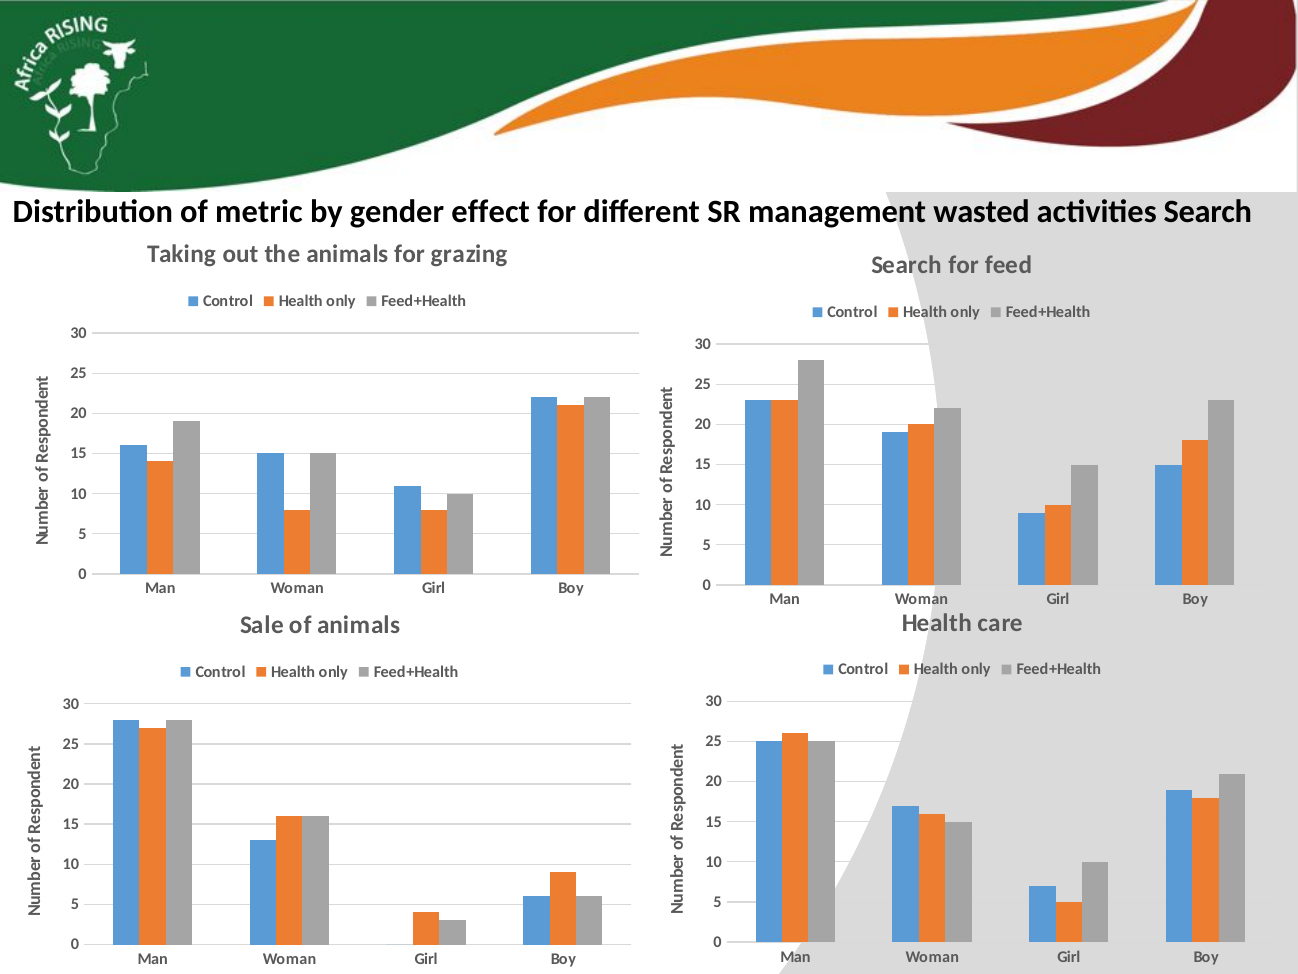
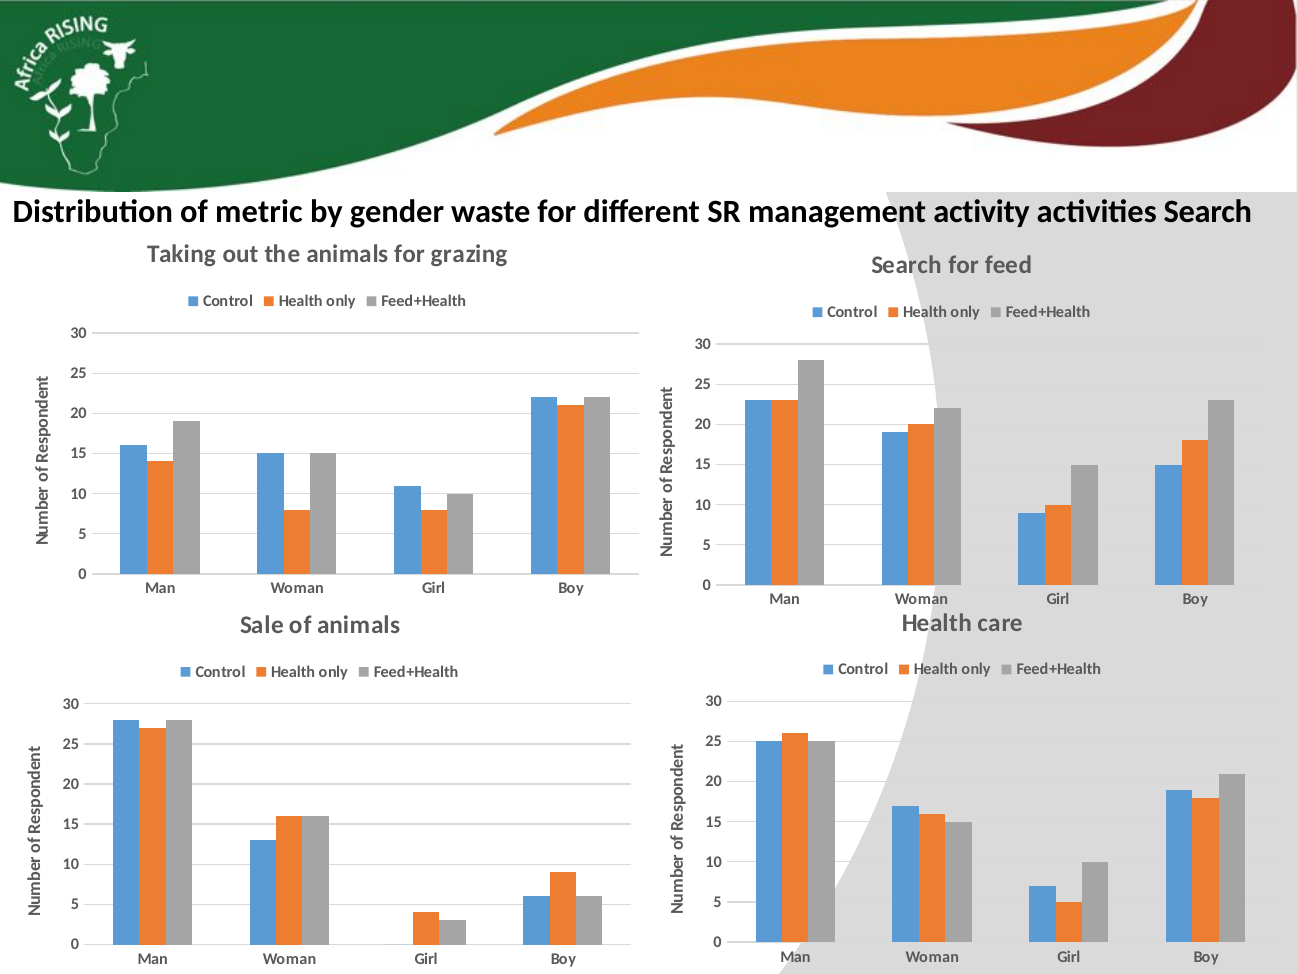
effect: effect -> waste
wasted: wasted -> activity
